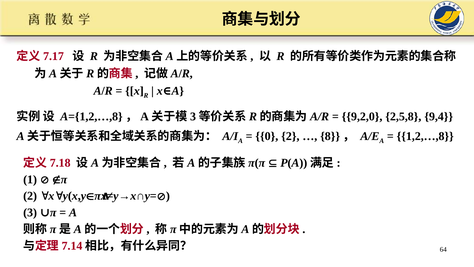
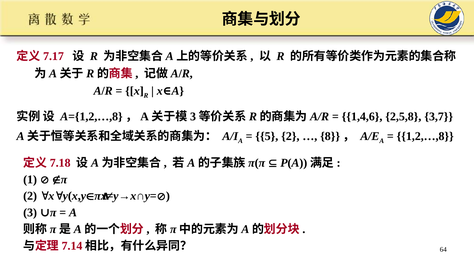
9,2,0: 9,2,0 -> 1,4,6
9,4: 9,4 -> 3,7
0: 0 -> 5
